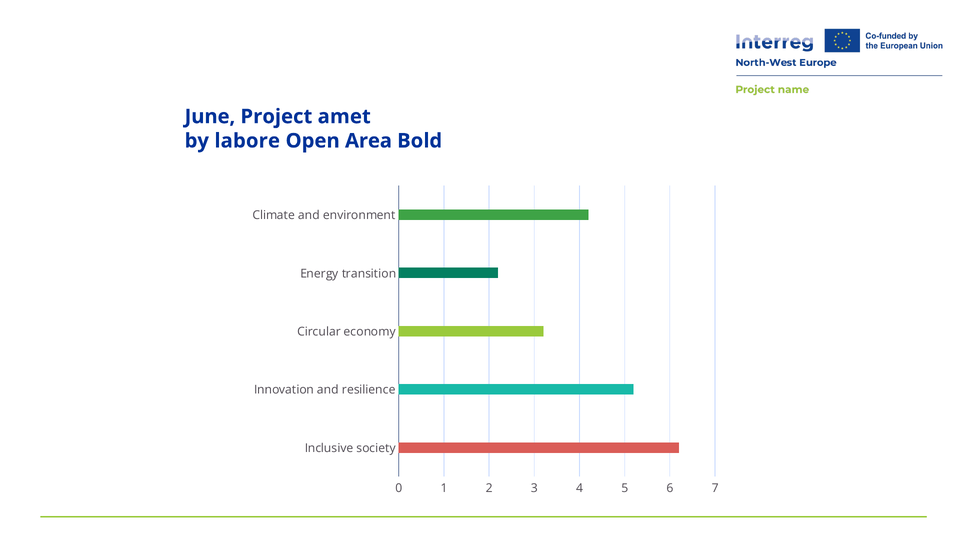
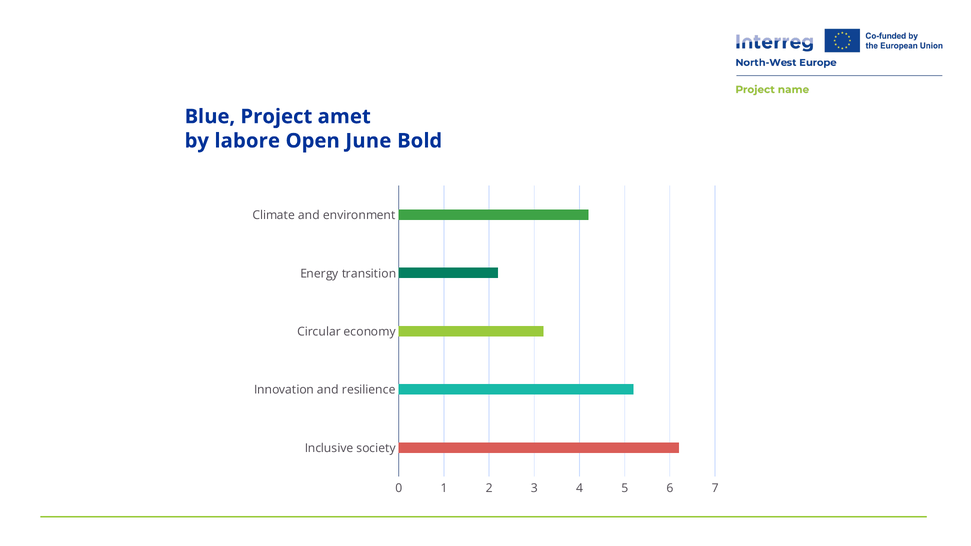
June: June -> Blue
Area: Area -> June
